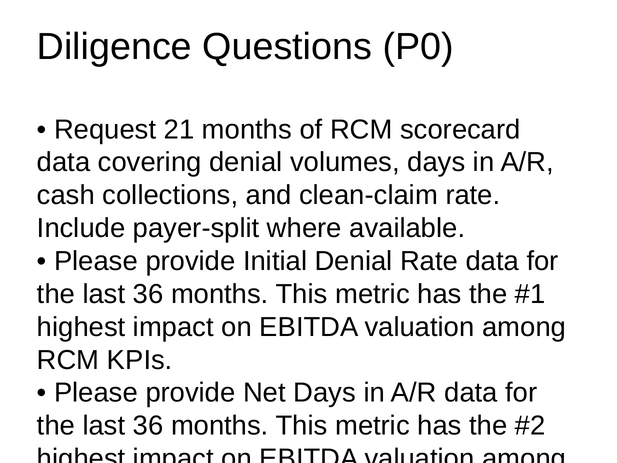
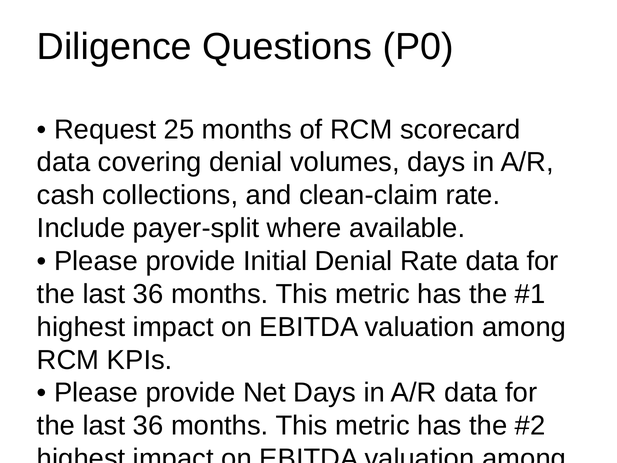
21: 21 -> 25
